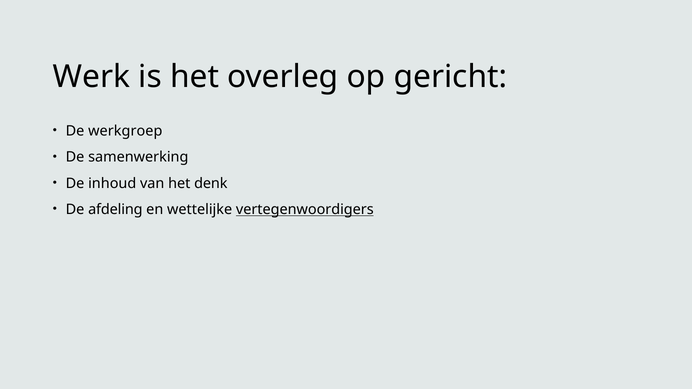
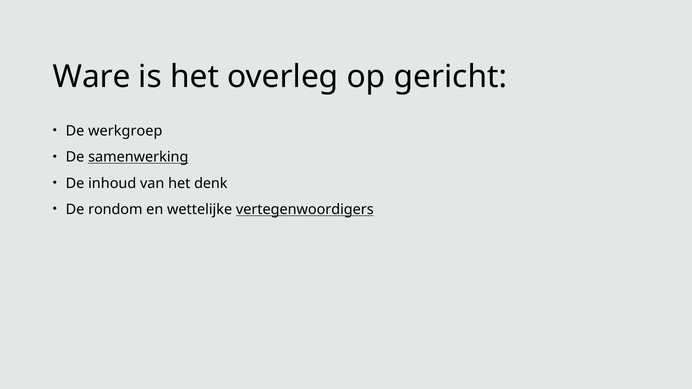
Werk: Werk -> Ware
samenwerking underline: none -> present
afdeling: afdeling -> rondom
